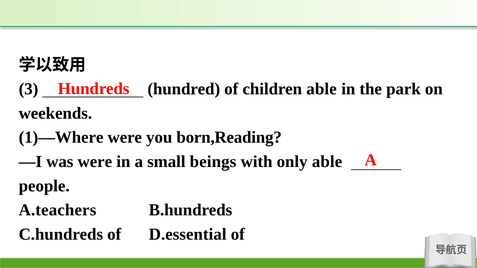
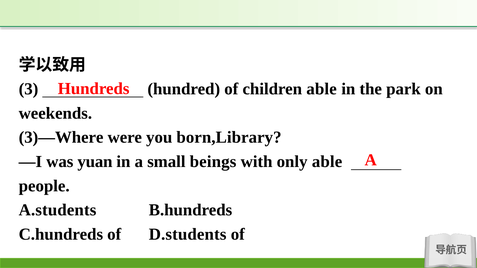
1)—Where: 1)—Where -> 3)—Where
born,Reading: born,Reading -> born,Library
was were: were -> yuan
A.teachers: A.teachers -> A.students
D.essential: D.essential -> D.students
